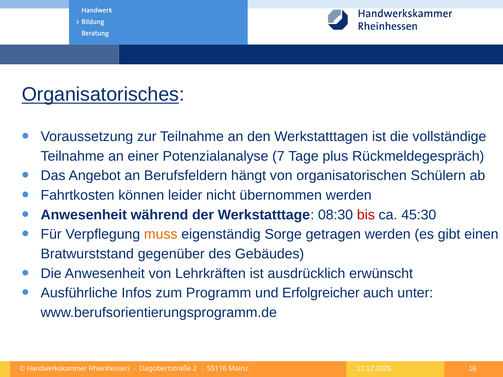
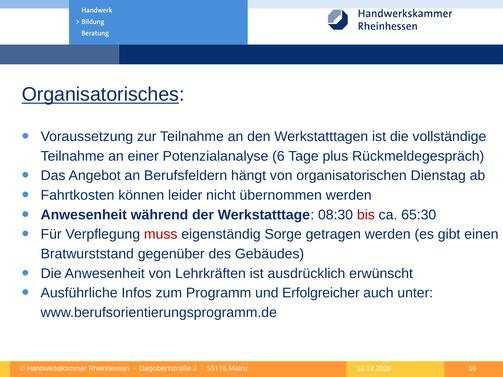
7: 7 -> 6
Schülern: Schülern -> Dienstag
45:30: 45:30 -> 65:30
muss colour: orange -> red
